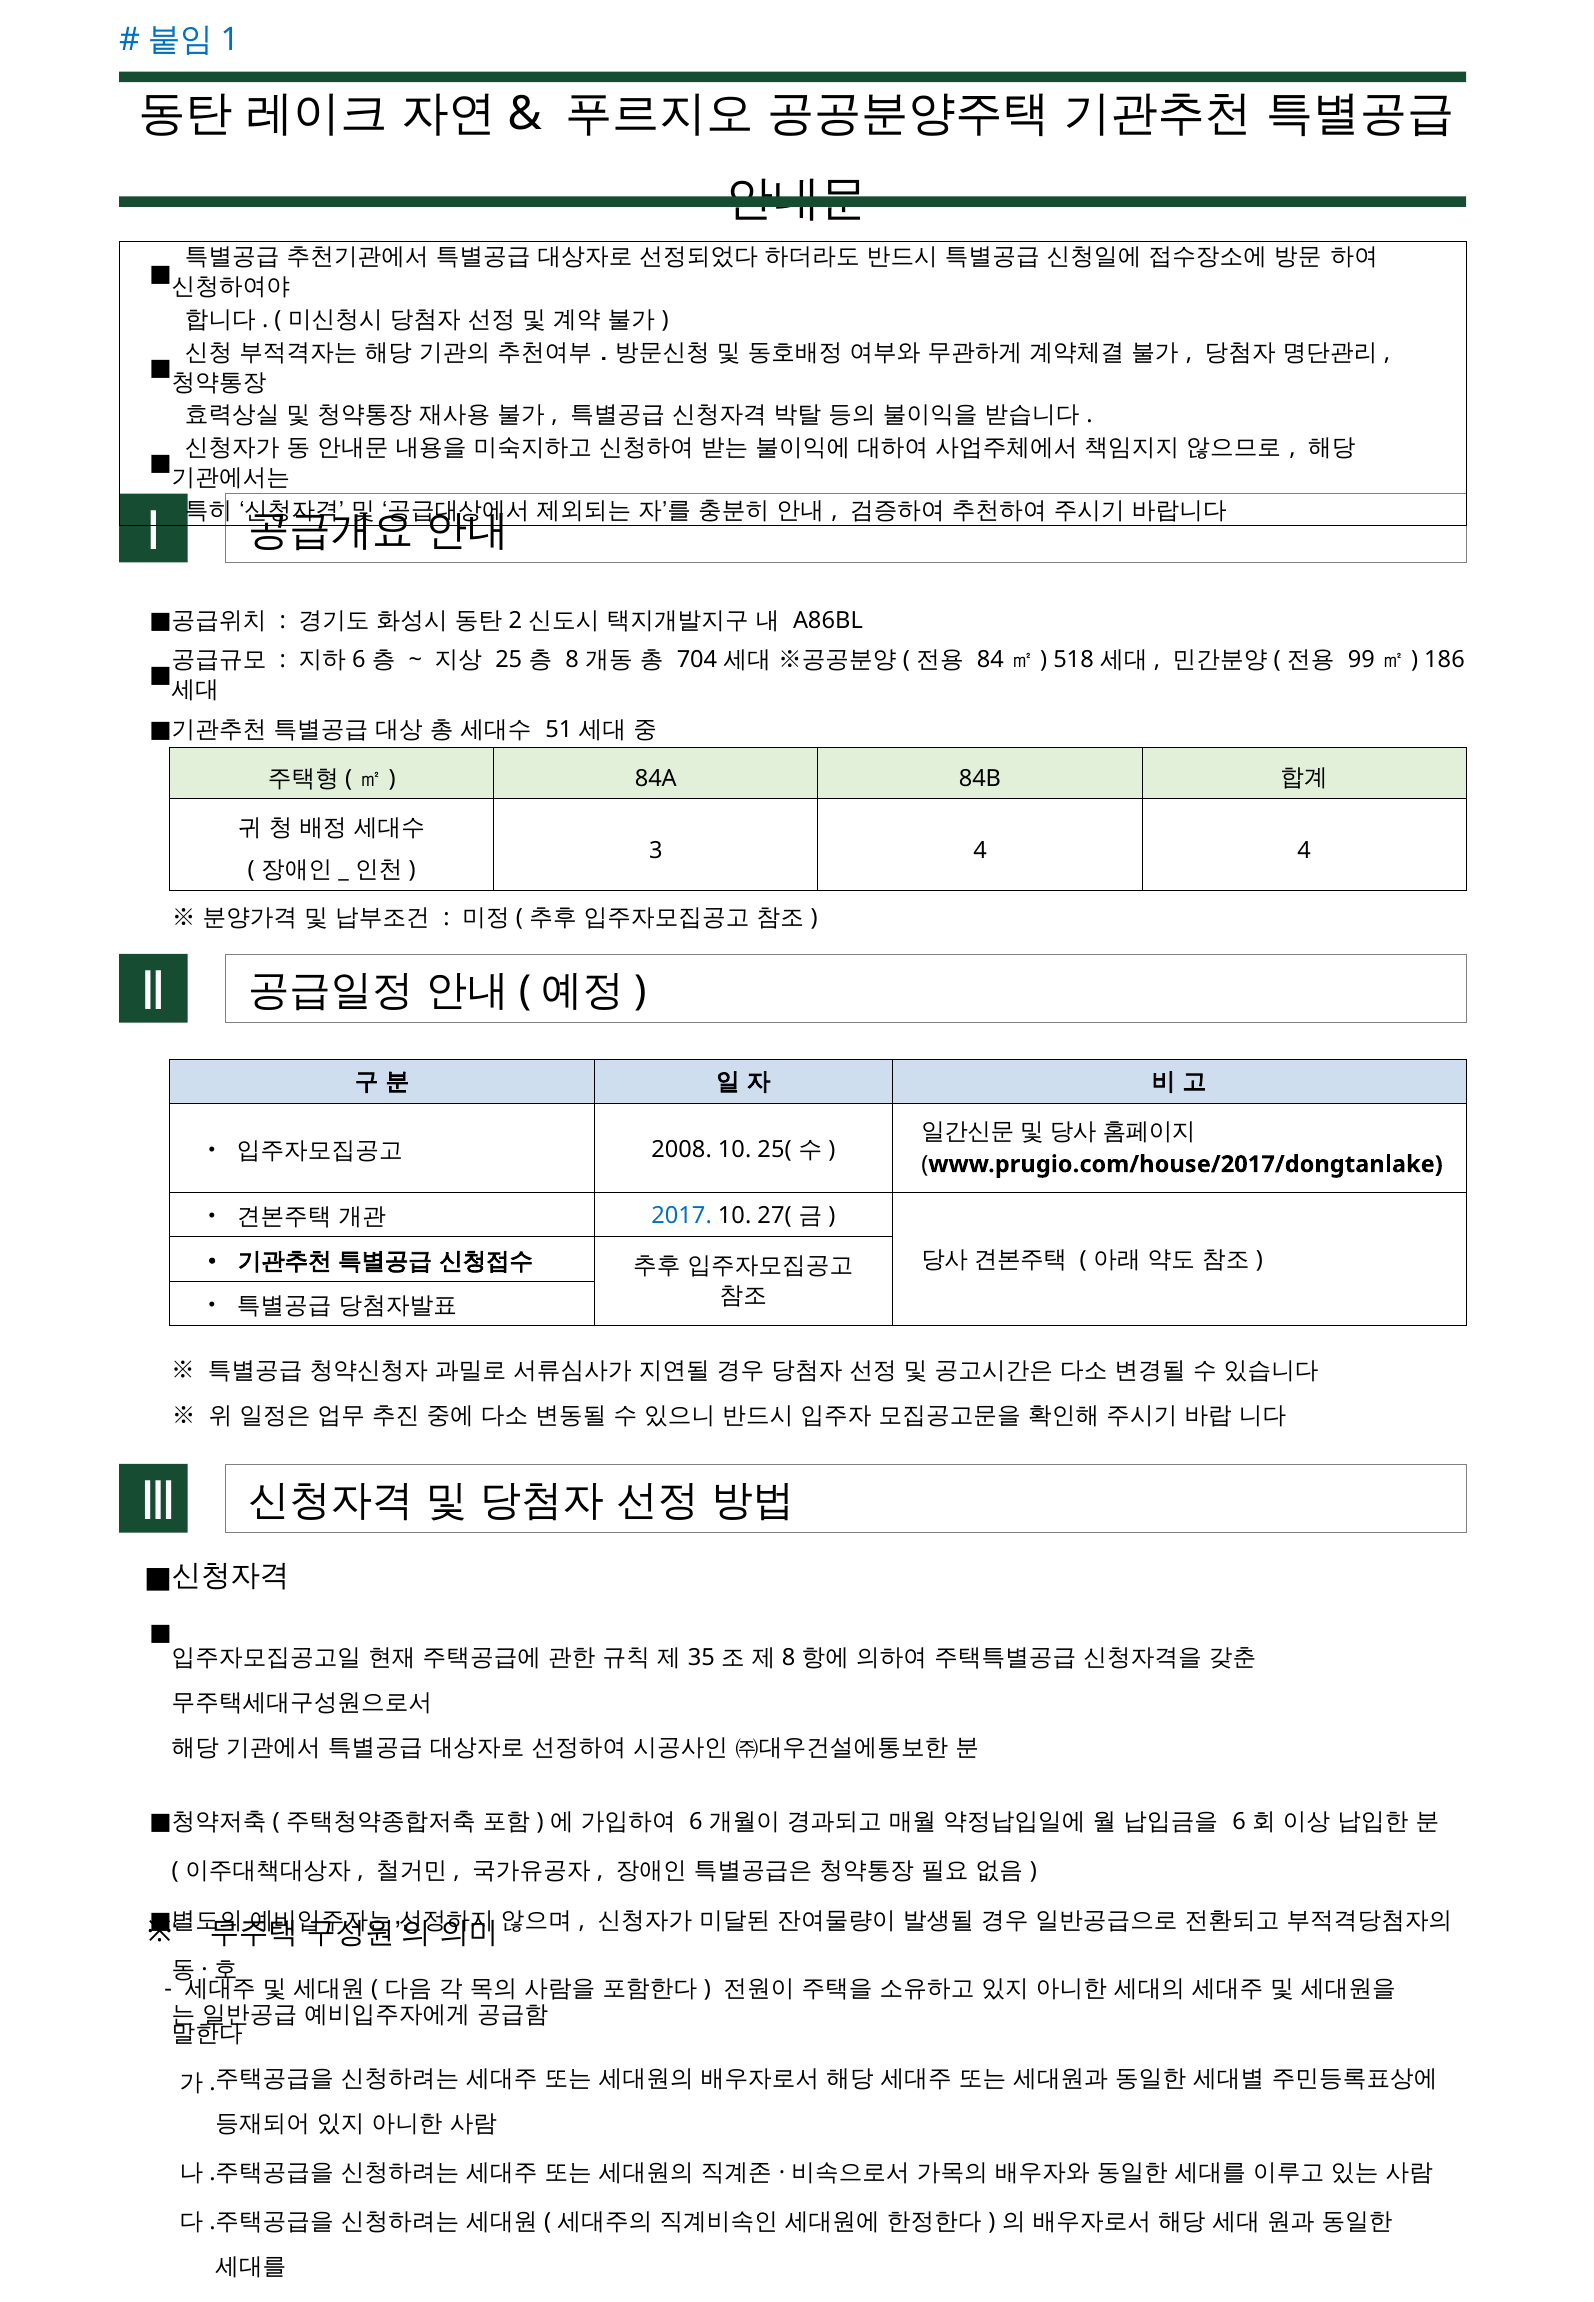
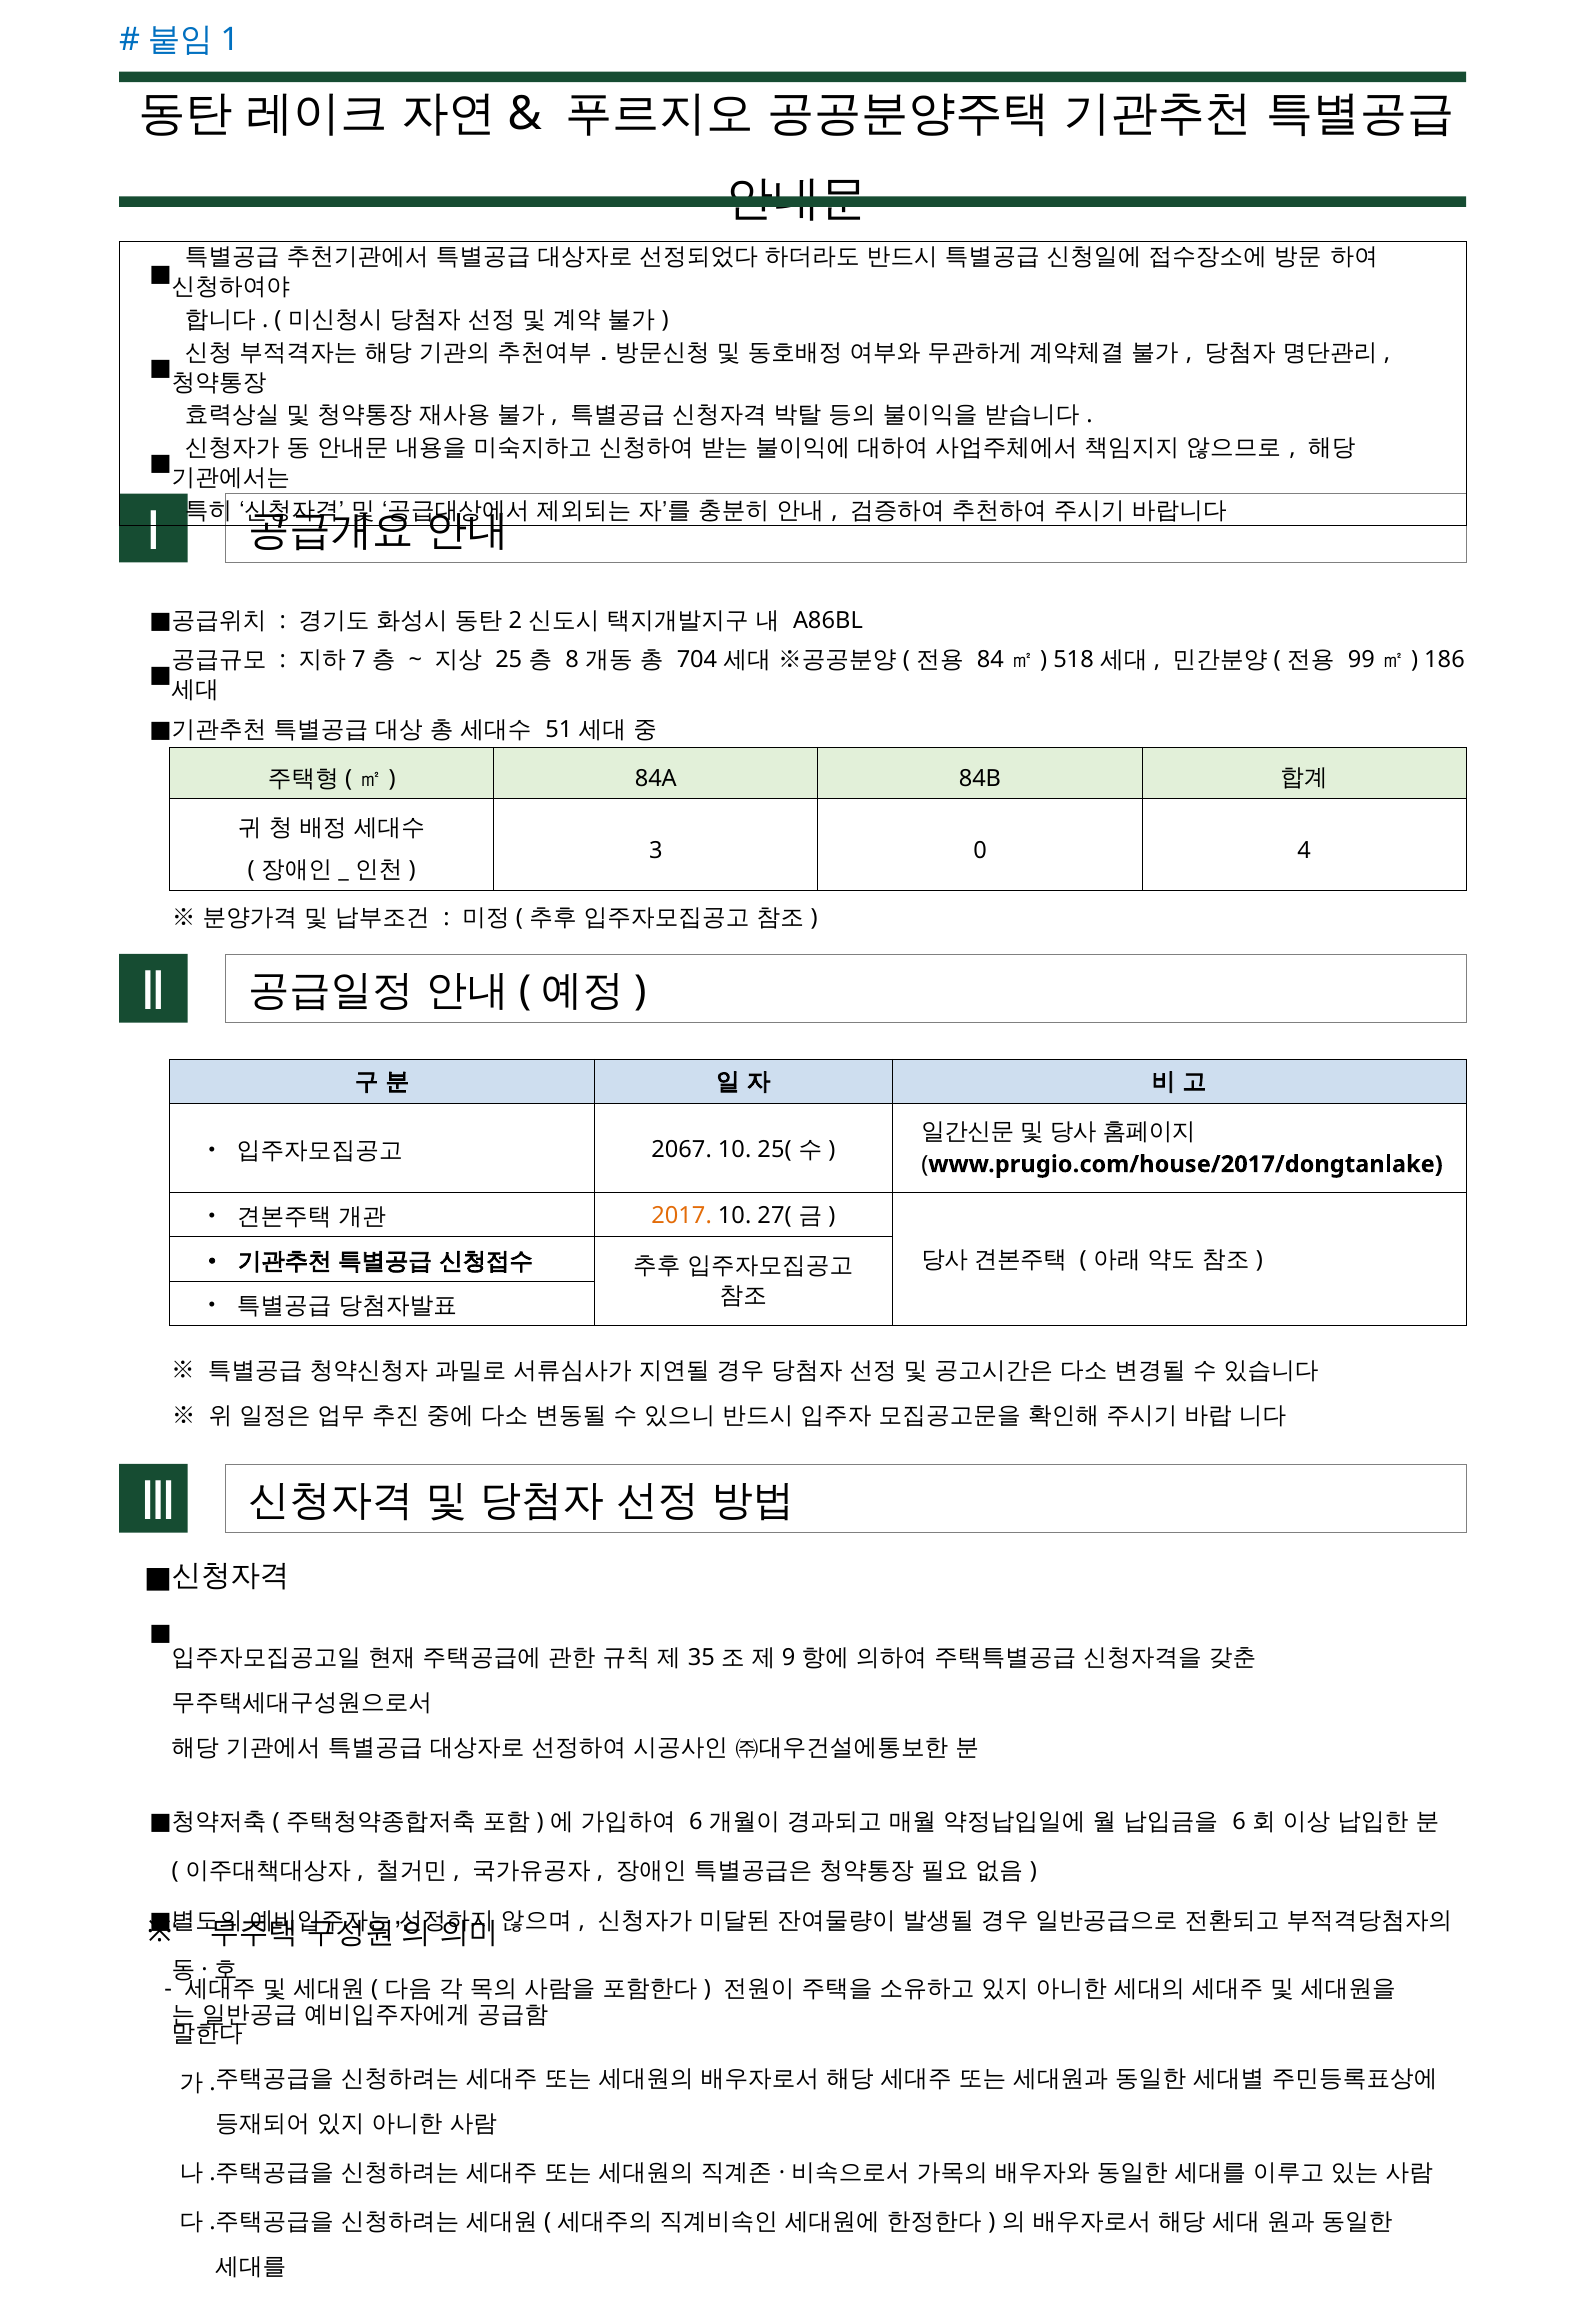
6 at (359, 660): 6 -> 7
3 4: 4 -> 0
2008: 2008 -> 2067
2017 colour: blue -> orange
8 at (789, 1658): 8 -> 9
